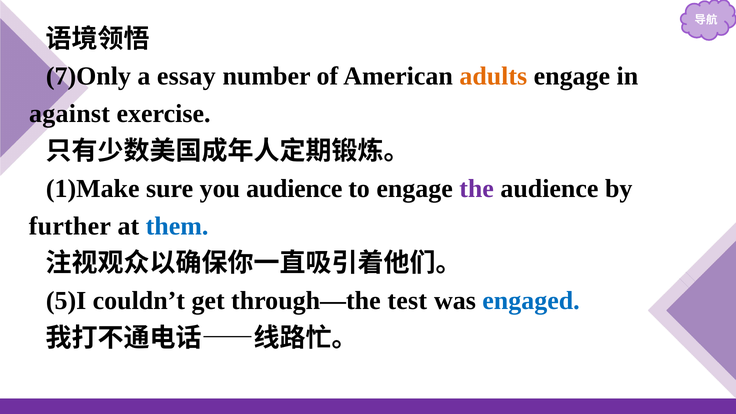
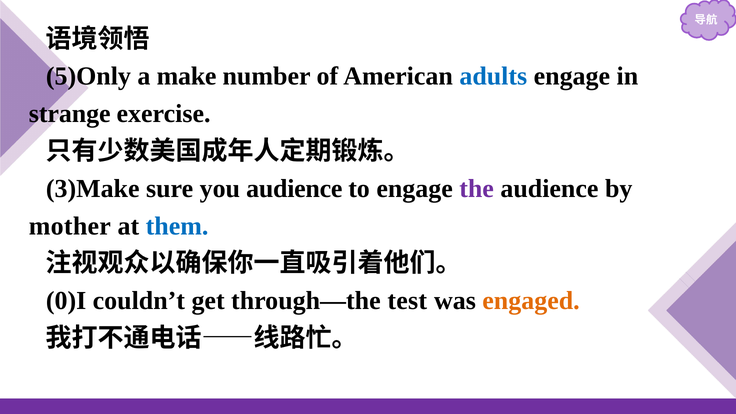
7)Only: 7)Only -> 5)Only
essay: essay -> make
adults colour: orange -> blue
against: against -> strange
1)Make: 1)Make -> 3)Make
further: further -> mother
5)I: 5)I -> 0)I
engaged colour: blue -> orange
